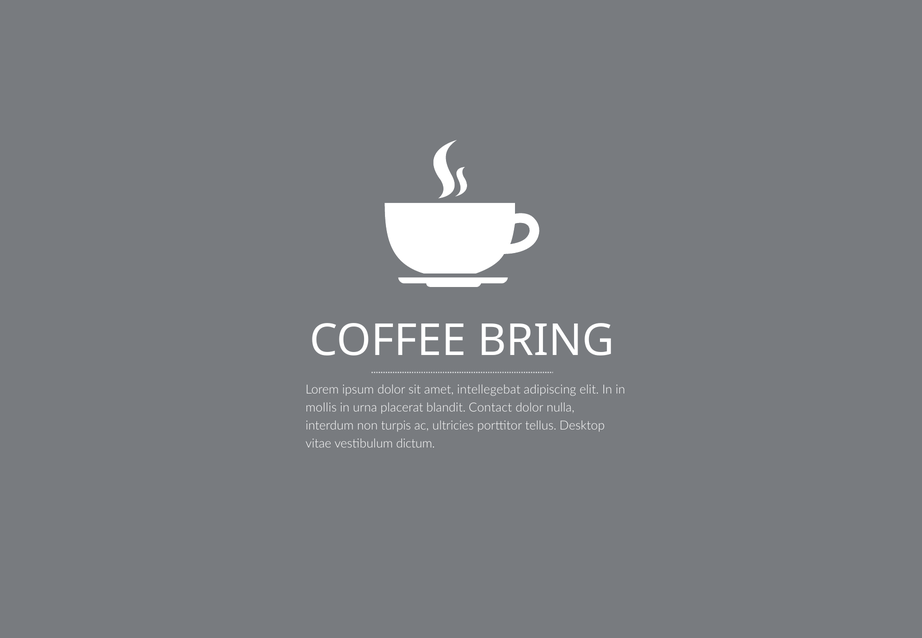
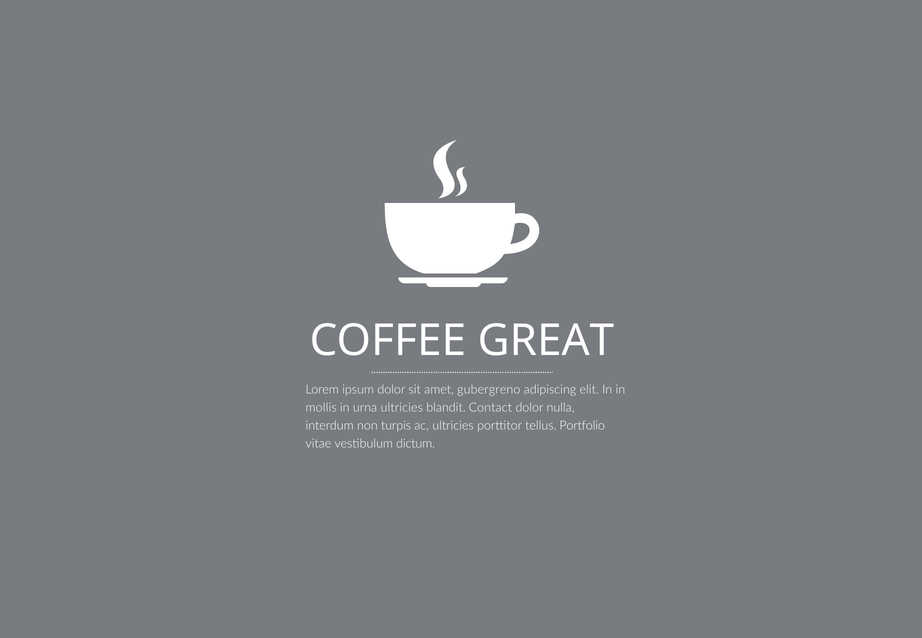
BRING: BRING -> GREAT
intellegebat: intellegebat -> gubergreno
urna placerat: placerat -> ultricies
Desktop: Desktop -> Portfolio
